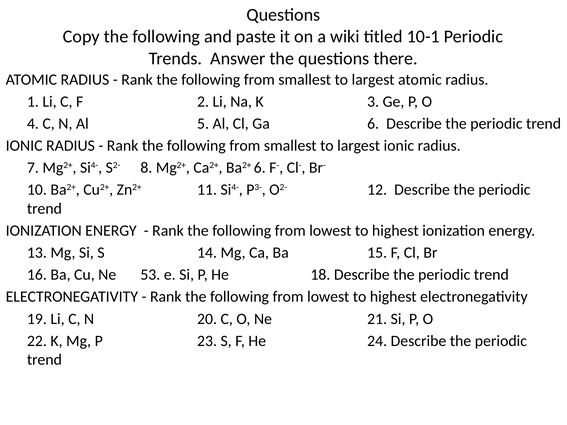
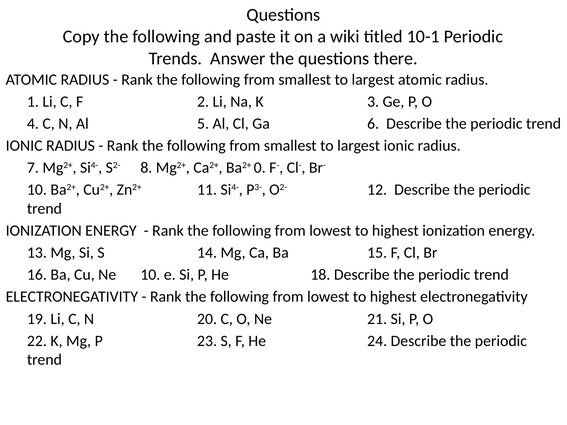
Ba2+ 6: 6 -> 0
Ne 53: 53 -> 10
